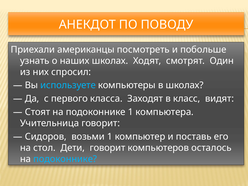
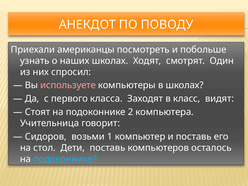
используете colour: light blue -> pink
подоконнике 1: 1 -> 2
Дети говорит: говорит -> поставь
